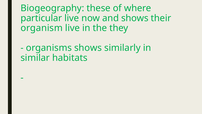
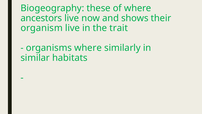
particular: particular -> ancestors
they: they -> trait
organisms shows: shows -> where
